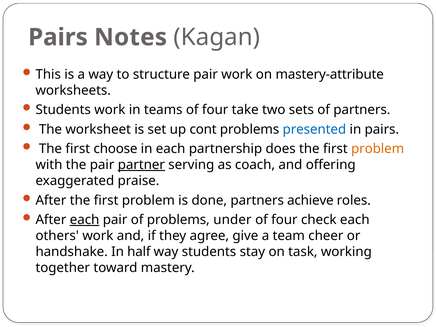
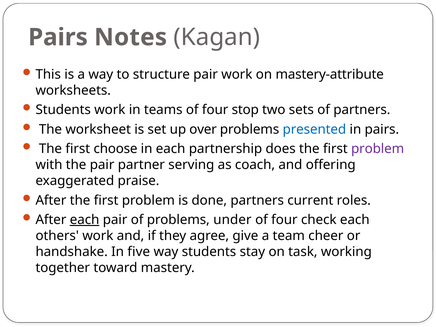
take: take -> stop
cont: cont -> over
problem at (378, 149) colour: orange -> purple
partner underline: present -> none
achieve: achieve -> current
half: half -> five
